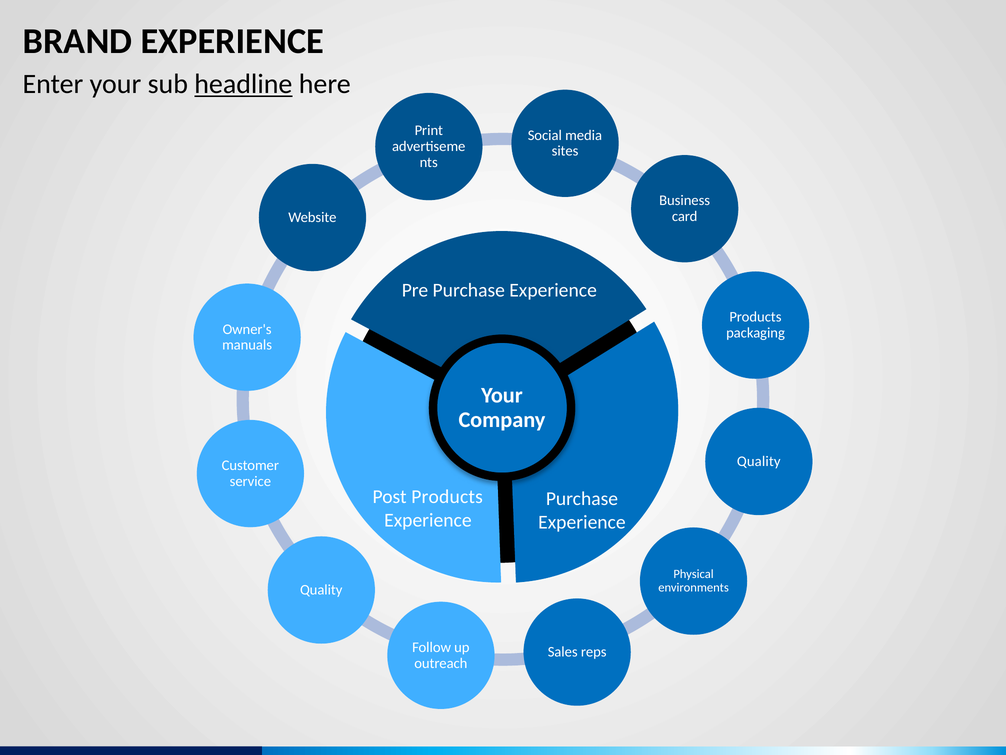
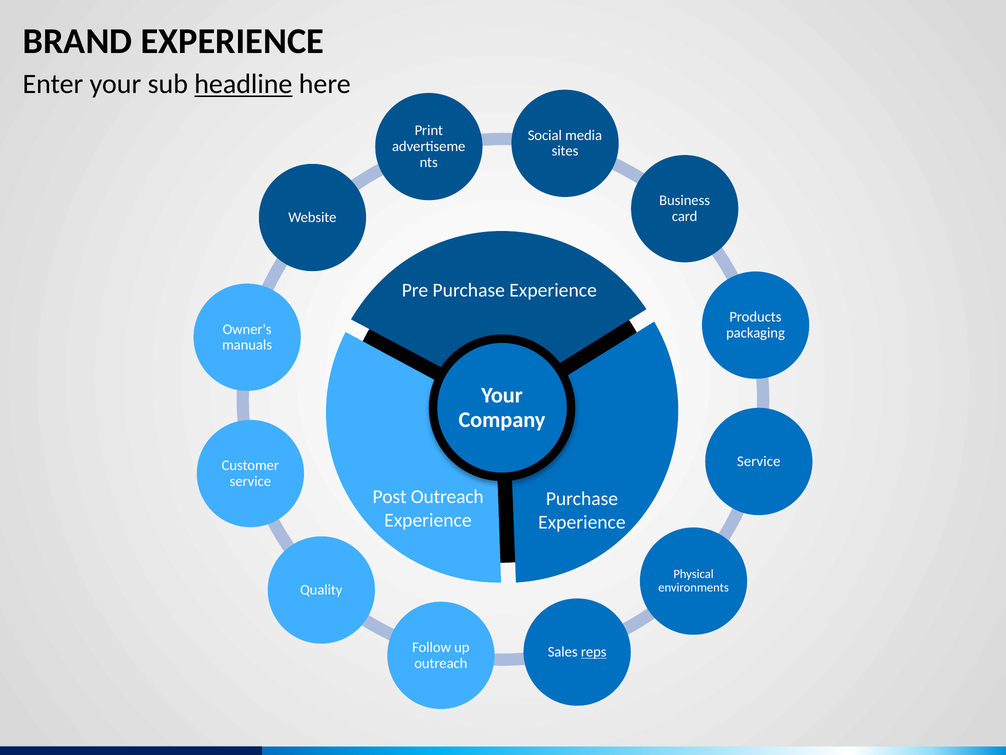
Quality at (759, 461): Quality -> Service
Post Products: Products -> Outreach
reps underline: none -> present
